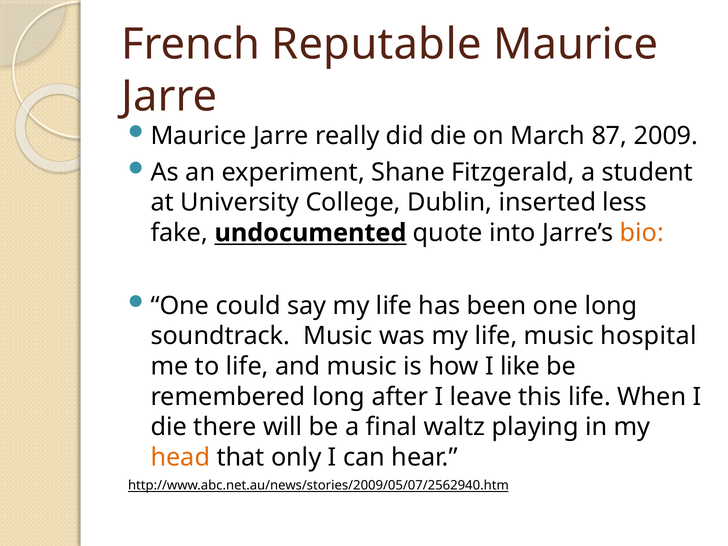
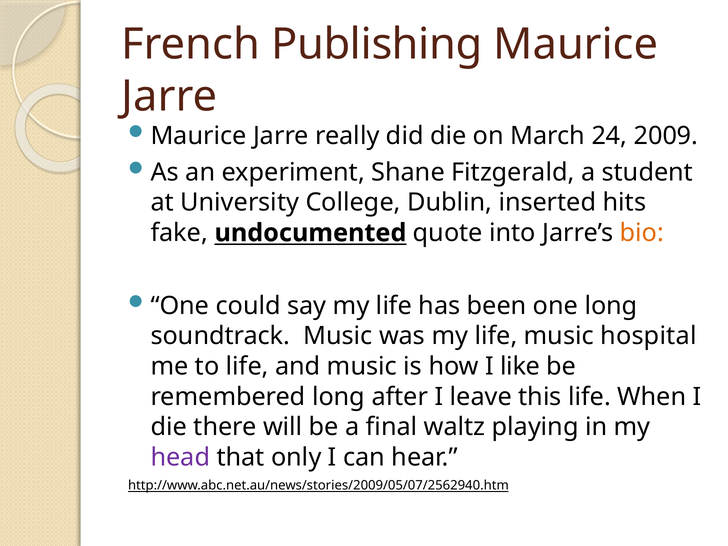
Reputable: Reputable -> Publishing
87: 87 -> 24
less: less -> hits
head colour: orange -> purple
